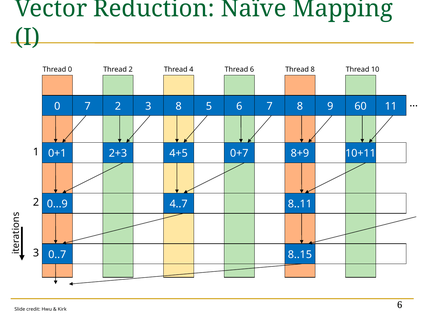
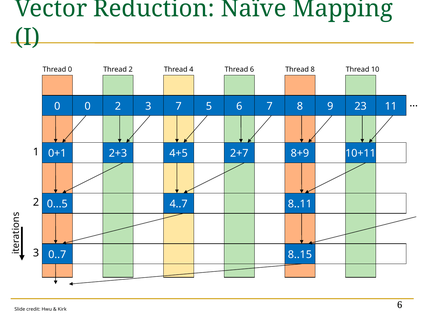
0 7: 7 -> 0
3 8: 8 -> 7
60: 60 -> 23
0+7: 0+7 -> 2+7
0...9: 0...9 -> 0...5
